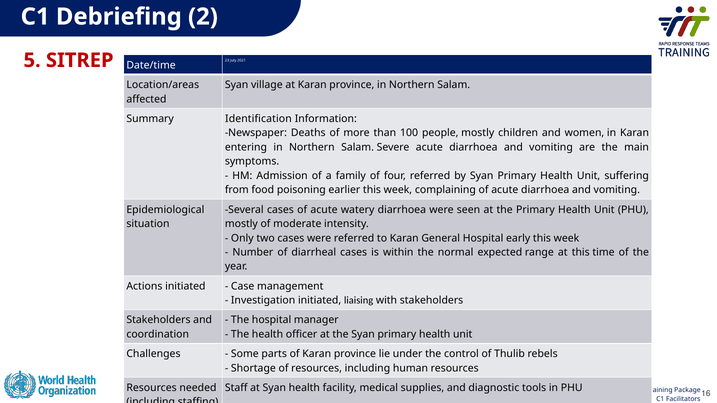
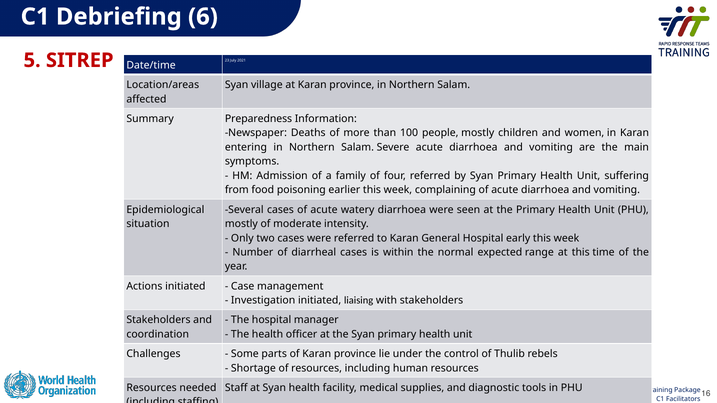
2: 2 -> 6
Identification: Identification -> Preparedness
